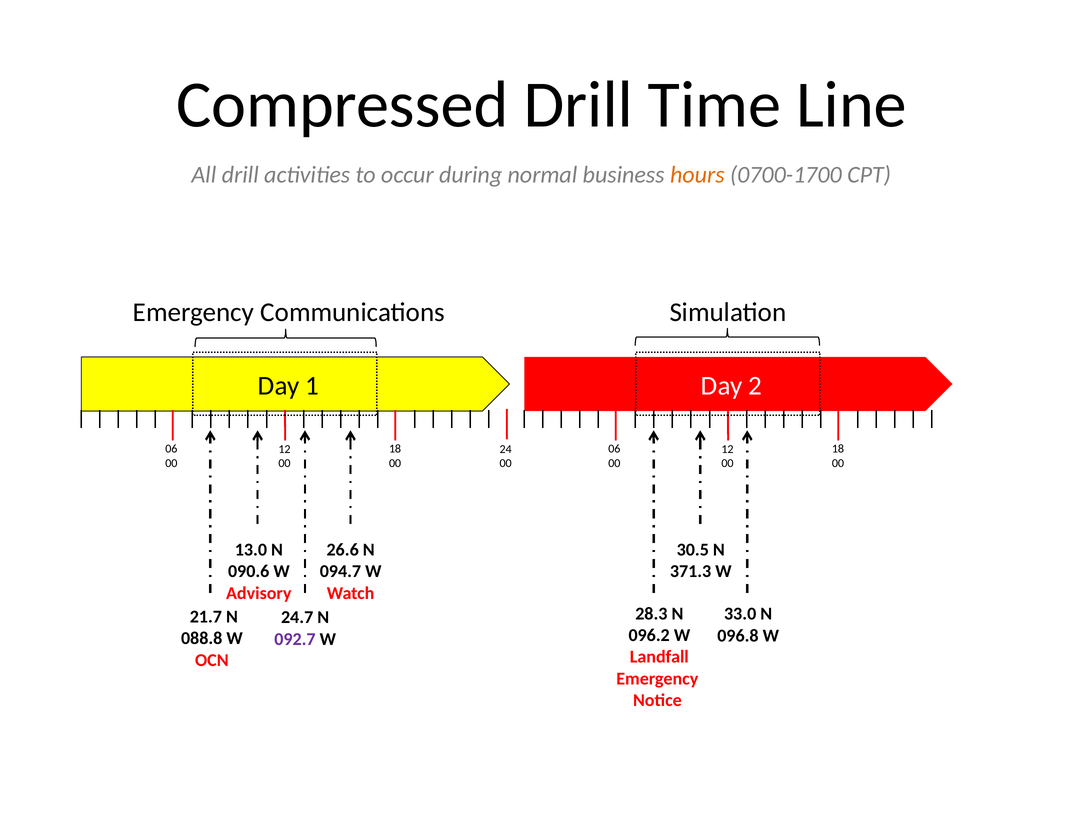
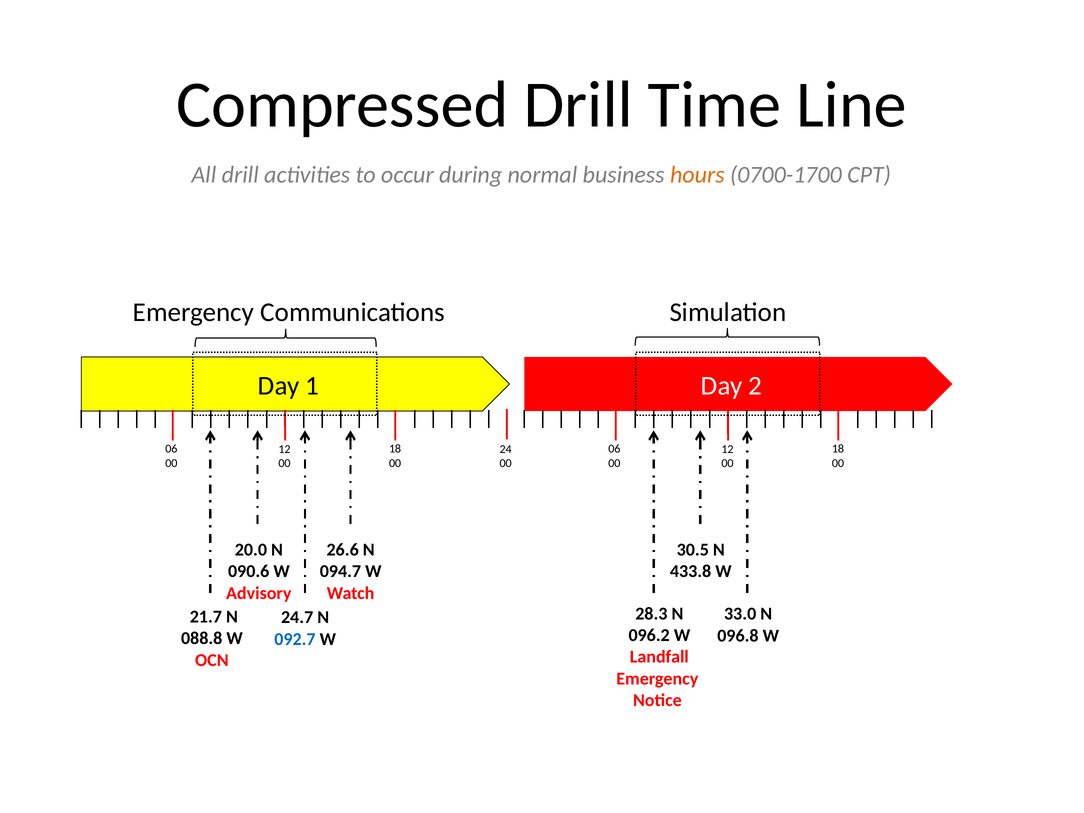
13.0: 13.0 -> 20.0
371.3: 371.3 -> 433.8
092.7 colour: purple -> blue
